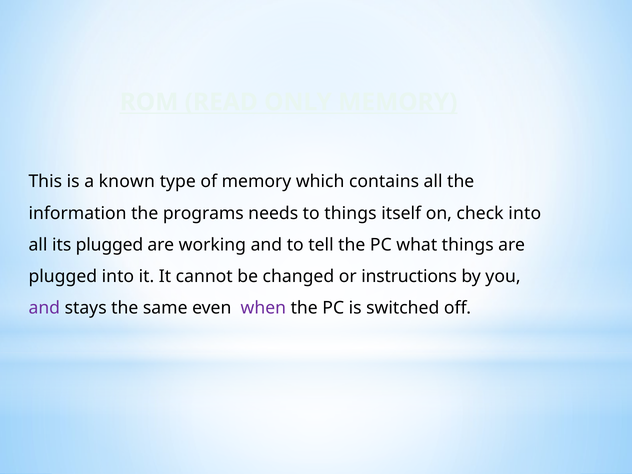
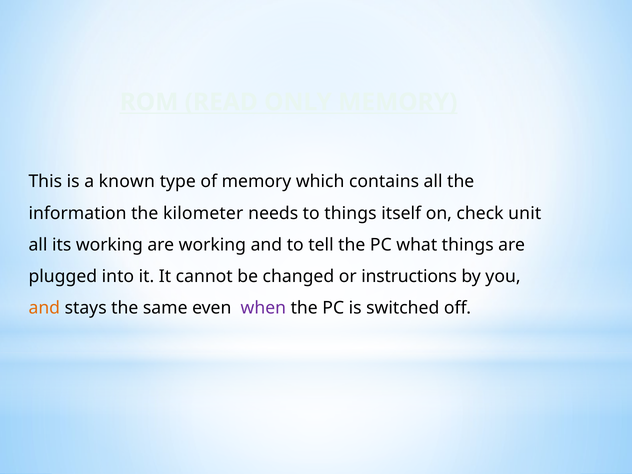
programs: programs -> kilometer
check into: into -> unit
its plugged: plugged -> working
and at (44, 308) colour: purple -> orange
